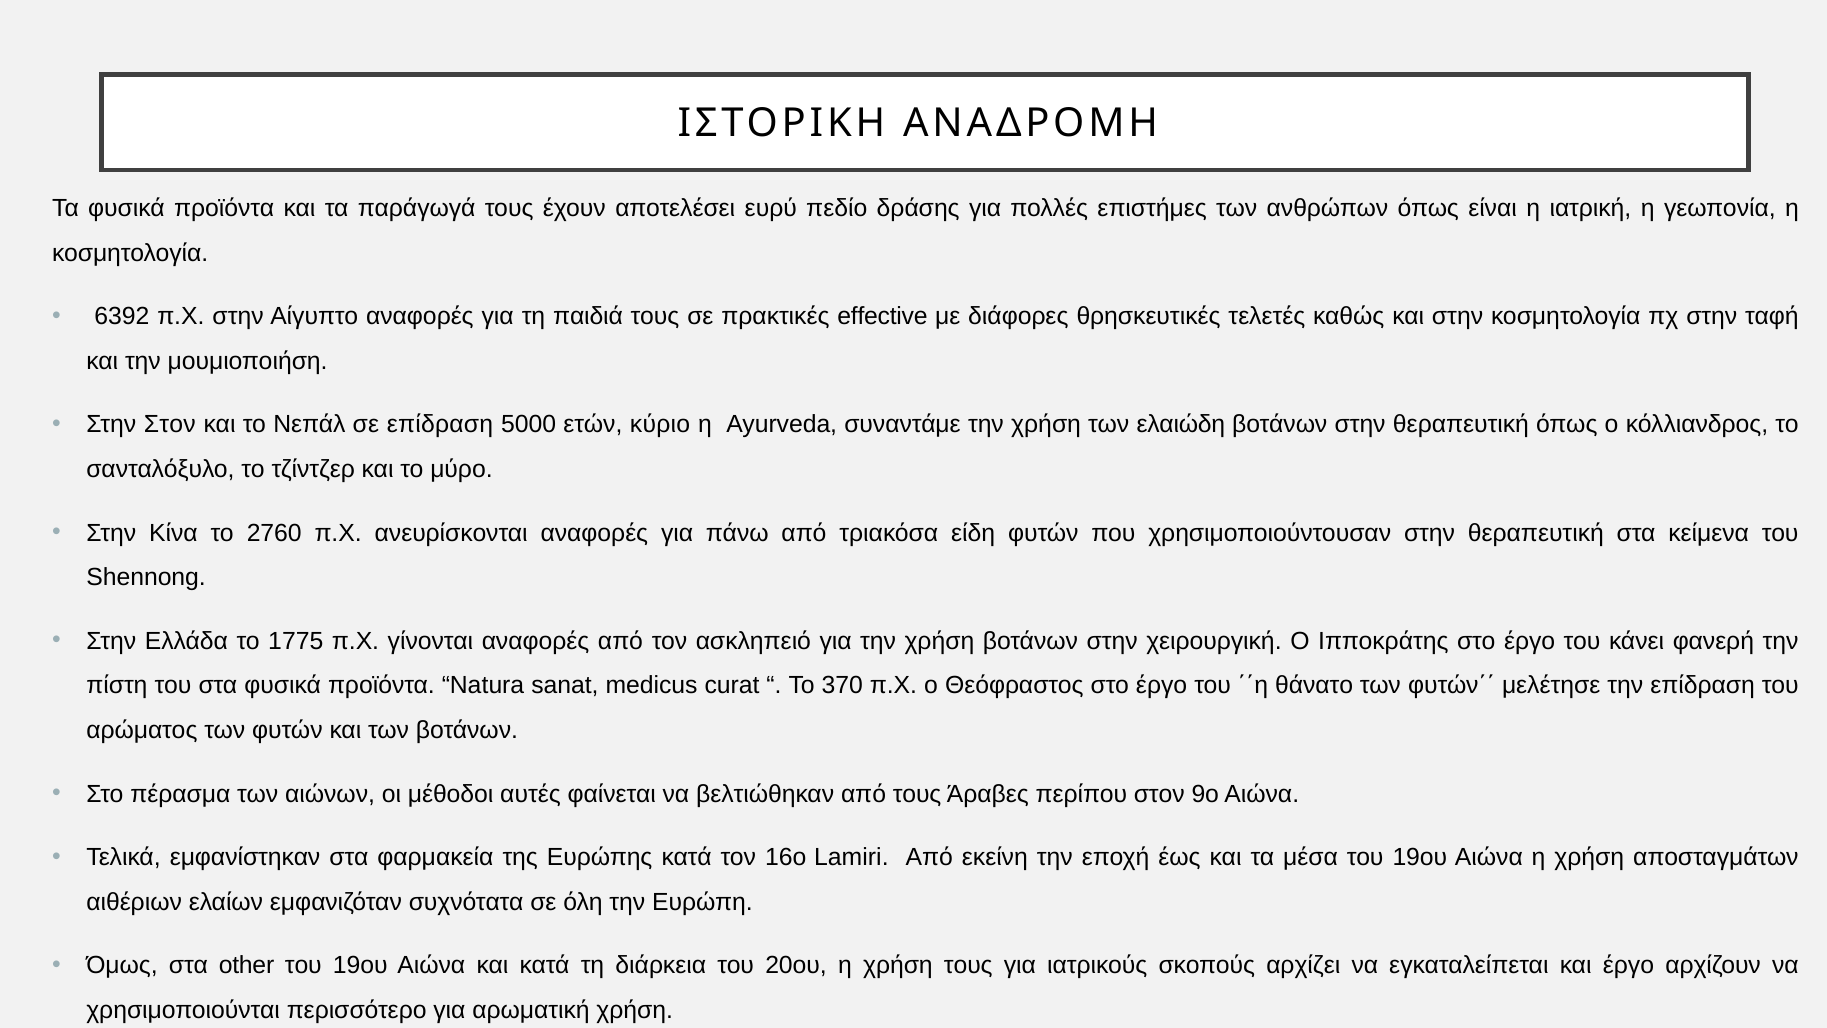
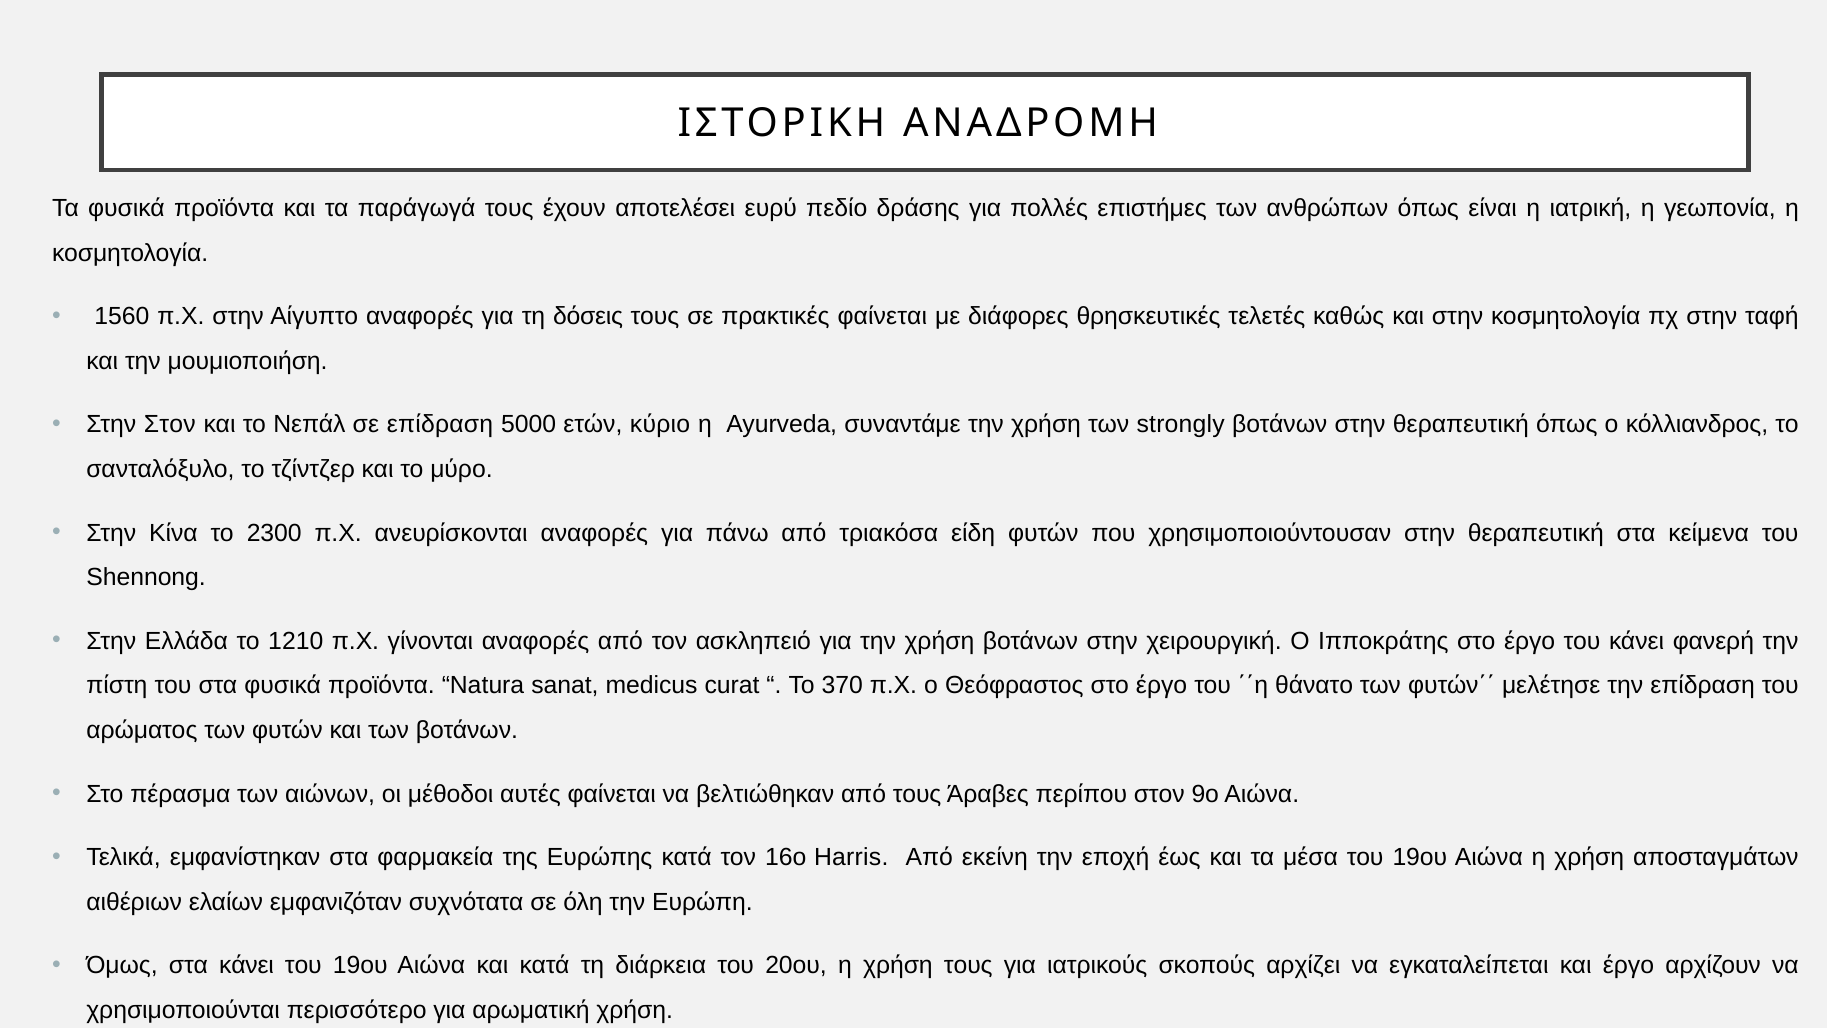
6392: 6392 -> 1560
παιδιά: παιδιά -> δόσεις
πρακτικές effective: effective -> φαίνεται
ελαιώδη: ελαιώδη -> strongly
2760: 2760 -> 2300
1775: 1775 -> 1210
Lamiri: Lamiri -> Harris
στα other: other -> κάνει
